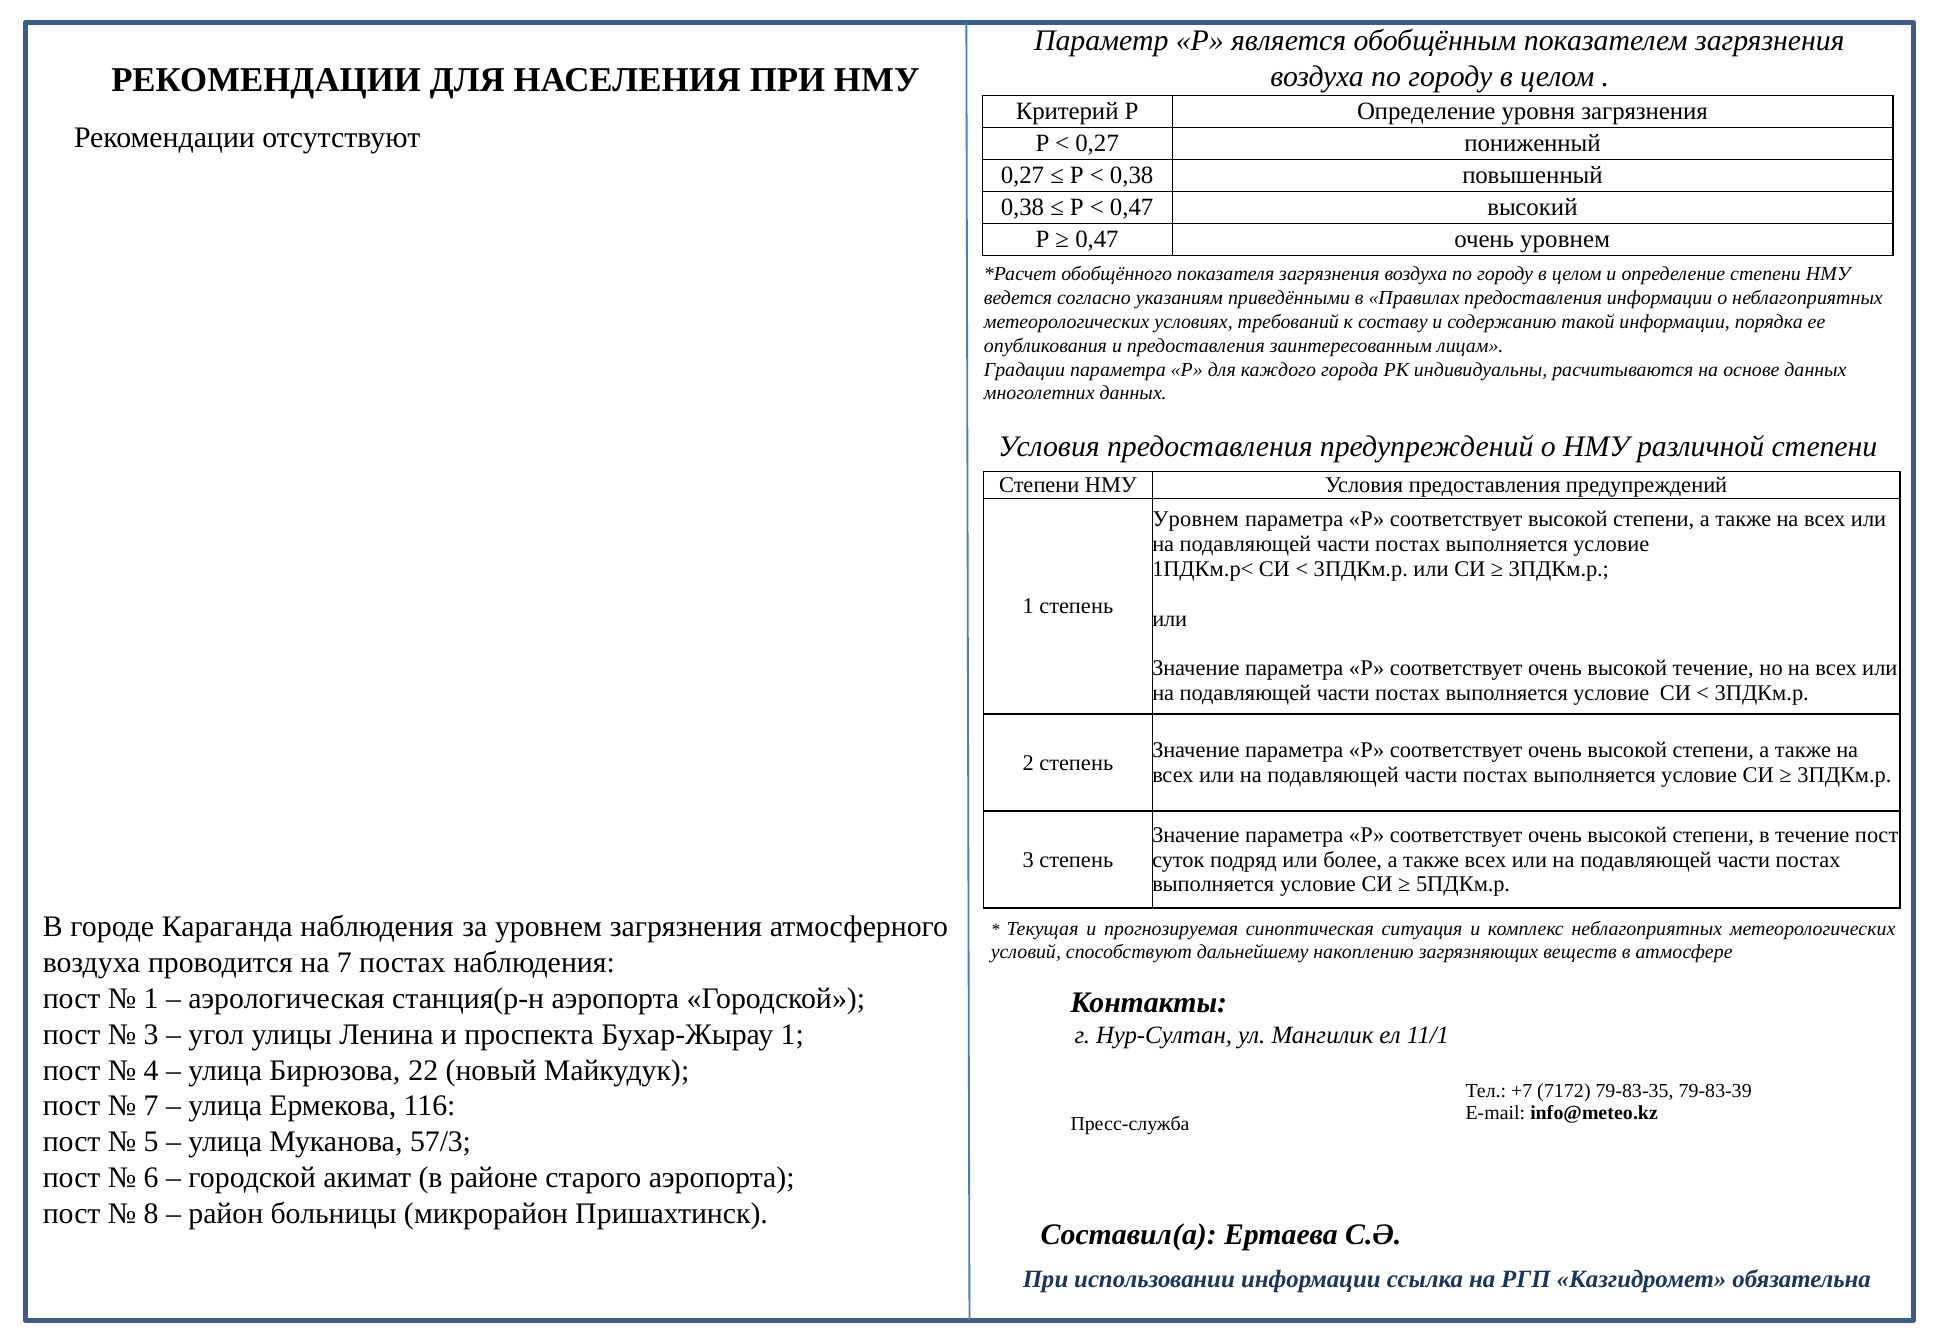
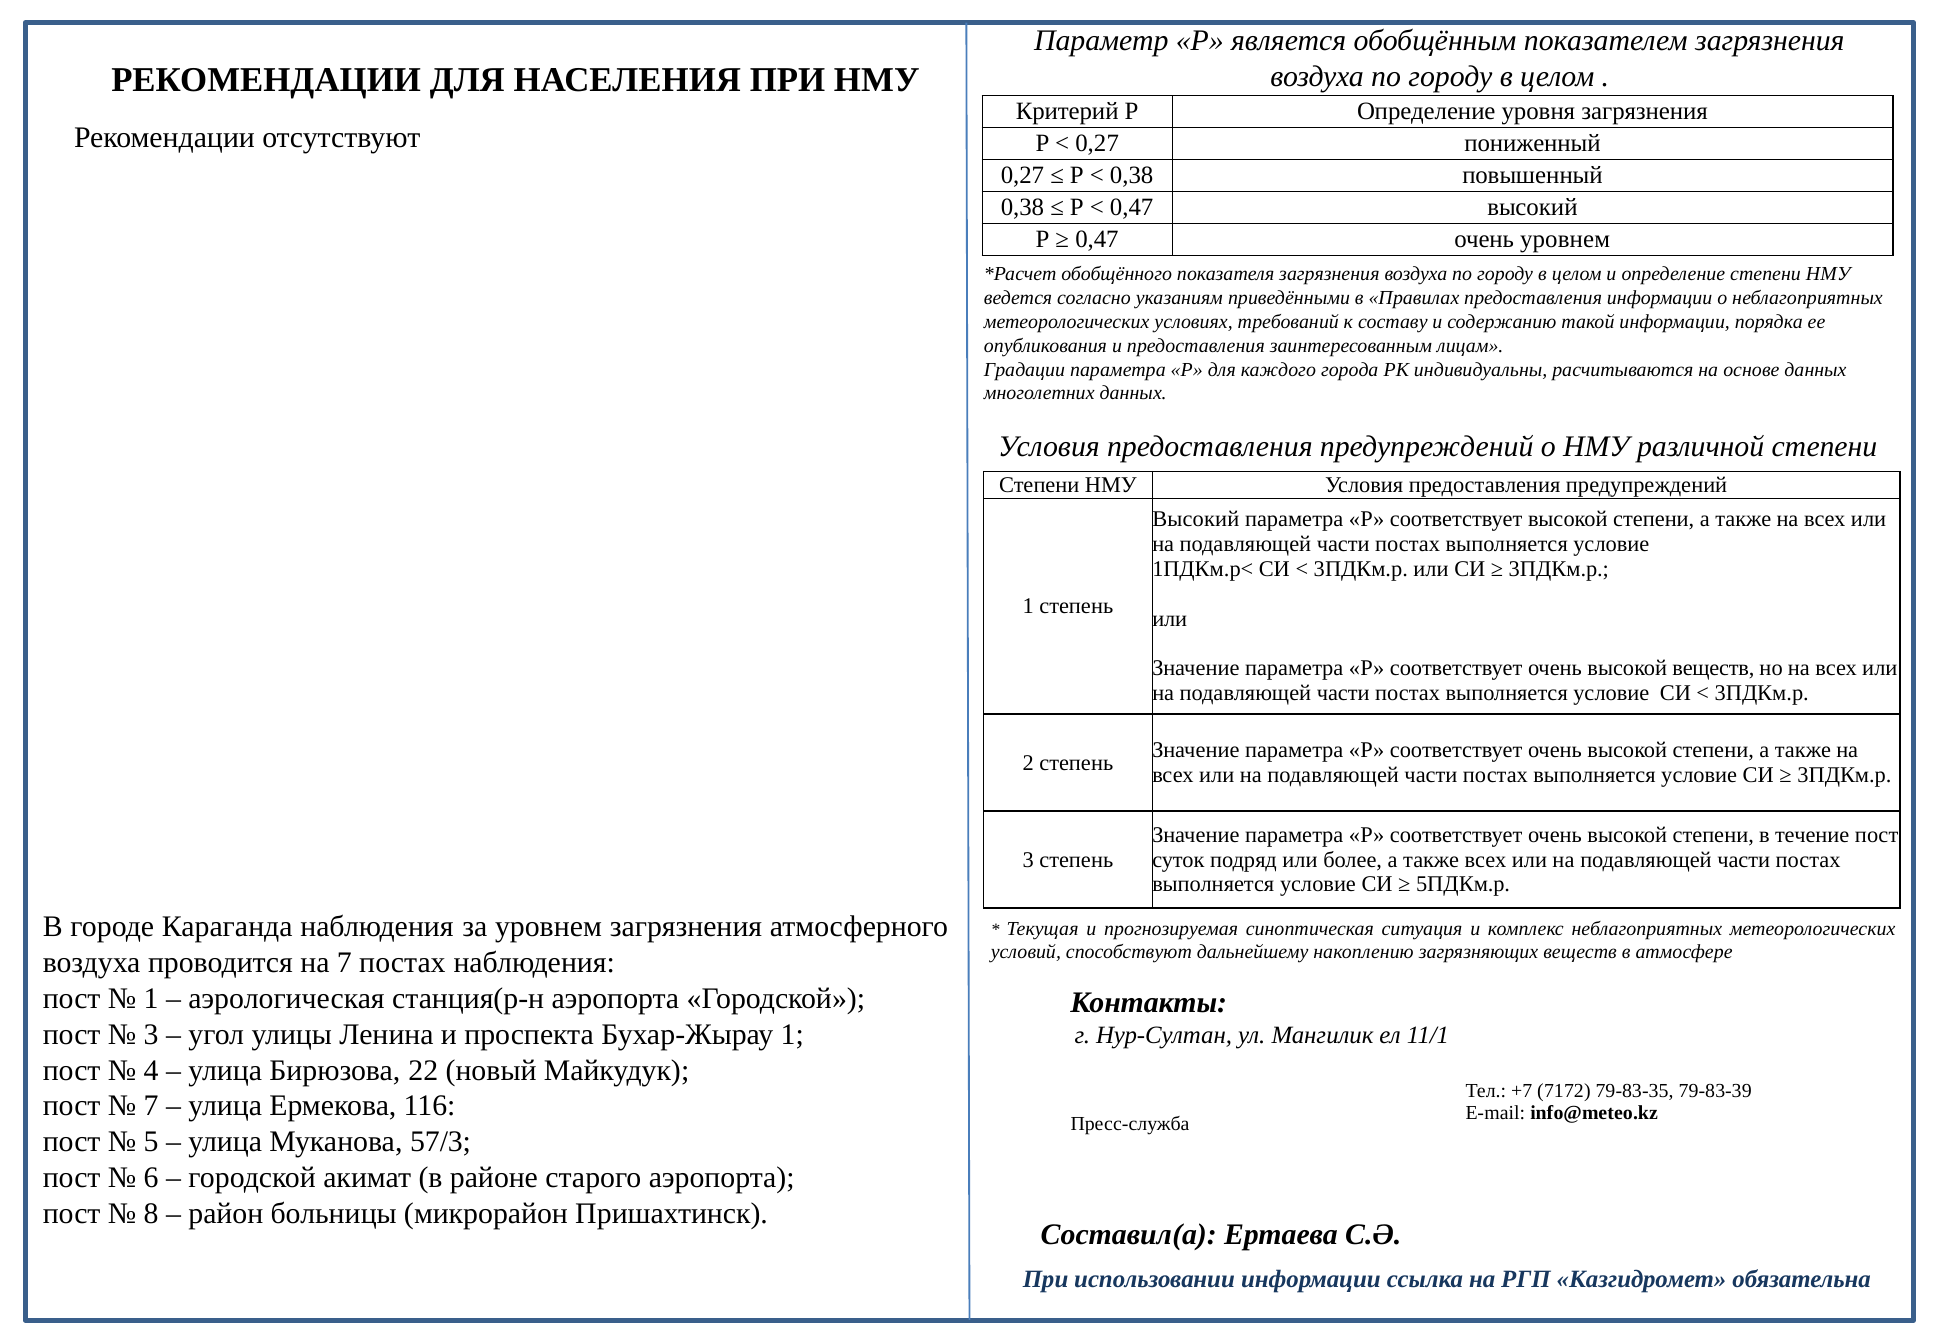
Уровнем at (1196, 519): Уровнем -> Высокий
высокой течение: течение -> веществ
